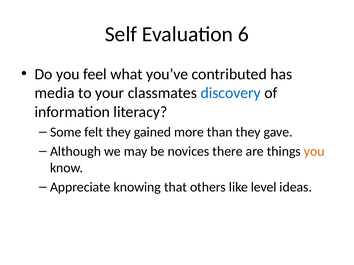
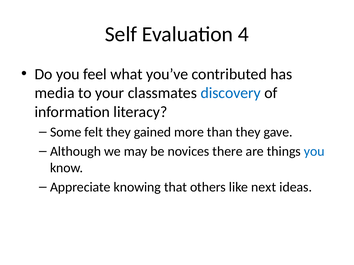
6: 6 -> 4
you at (314, 152) colour: orange -> blue
level: level -> next
